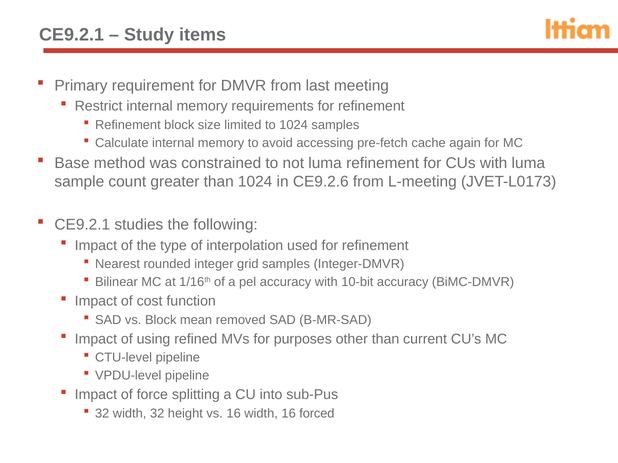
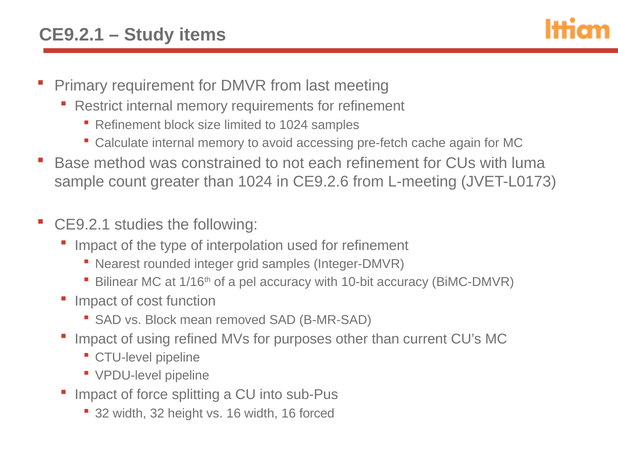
not luma: luma -> each
